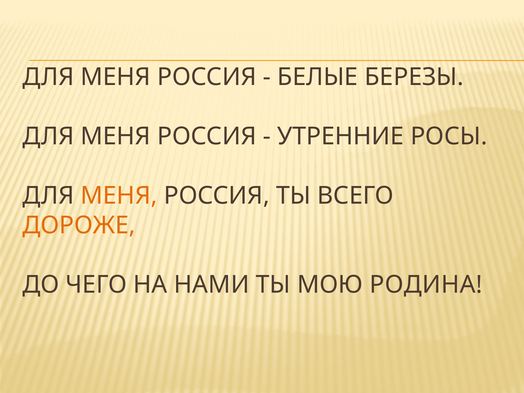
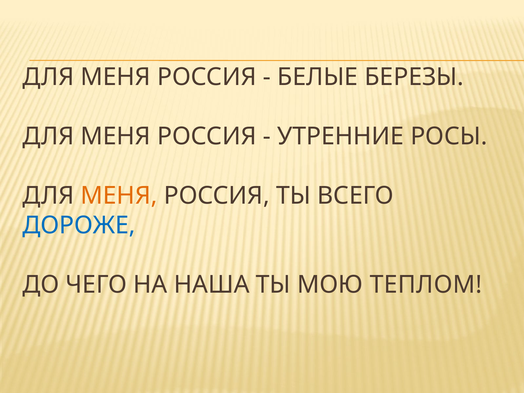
ДОРОЖЕ colour: orange -> blue
НАМИ: НАМИ -> НАША
РОДИНА: РОДИНА -> ТЕПЛОМ
